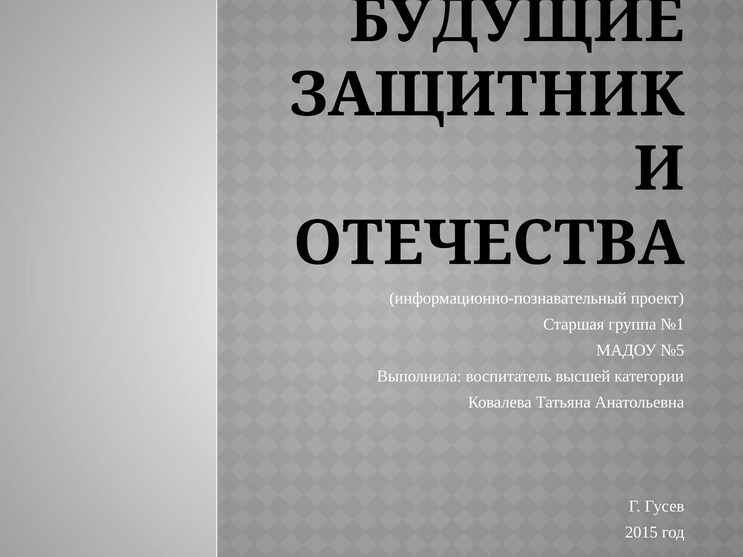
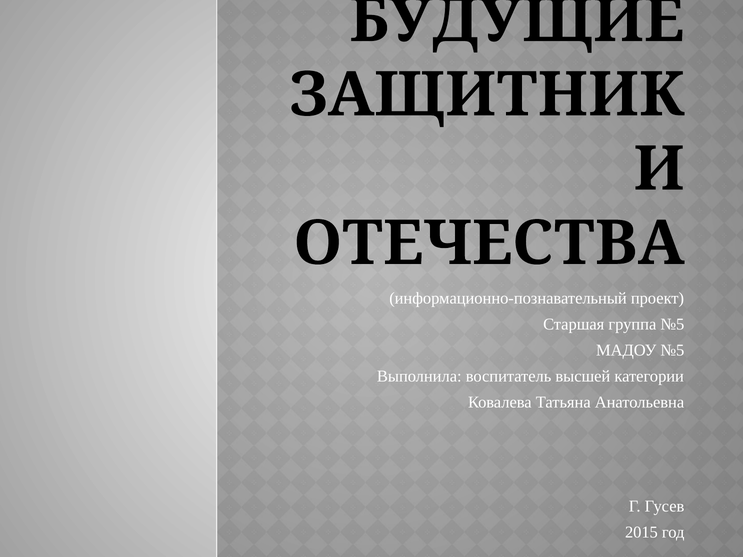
группа №1: №1 -> №5
